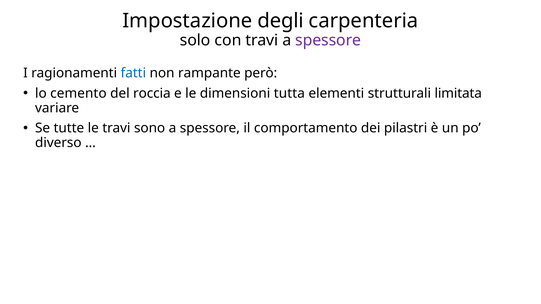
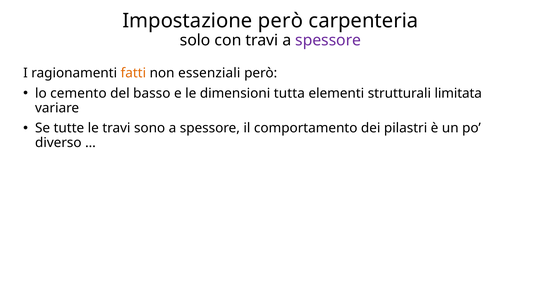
Impostazione degli: degli -> però
fatti colour: blue -> orange
rampante: rampante -> essenziali
roccia: roccia -> basso
